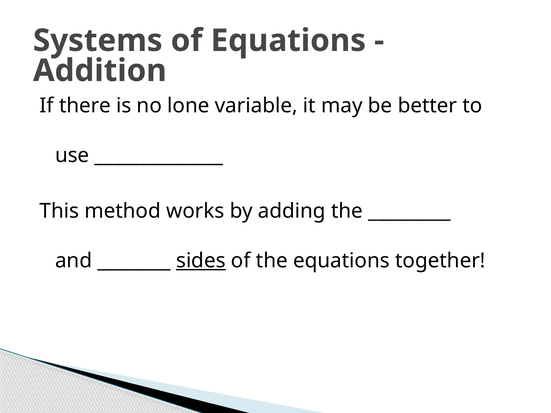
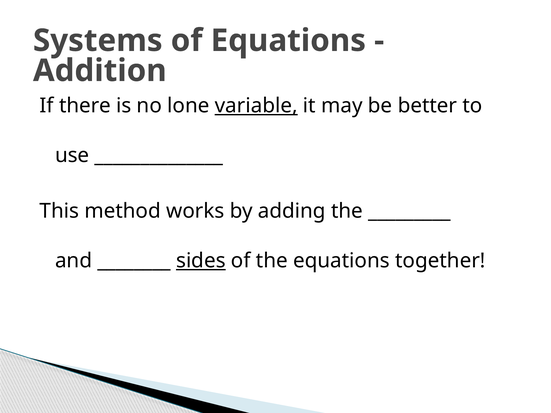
variable underline: none -> present
